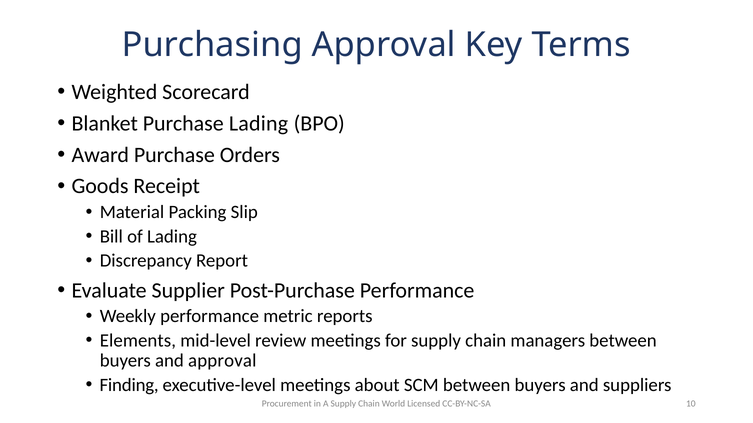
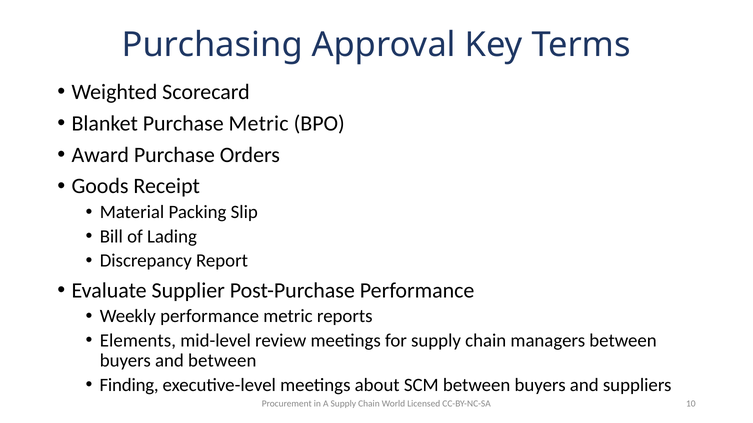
Purchase Lading: Lading -> Metric
and approval: approval -> between
